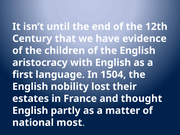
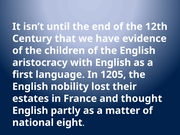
1504: 1504 -> 1205
most: most -> eight
